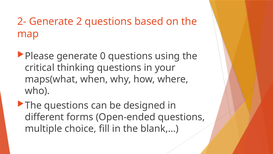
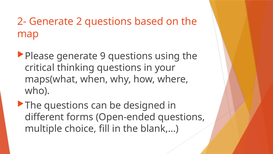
0: 0 -> 9
